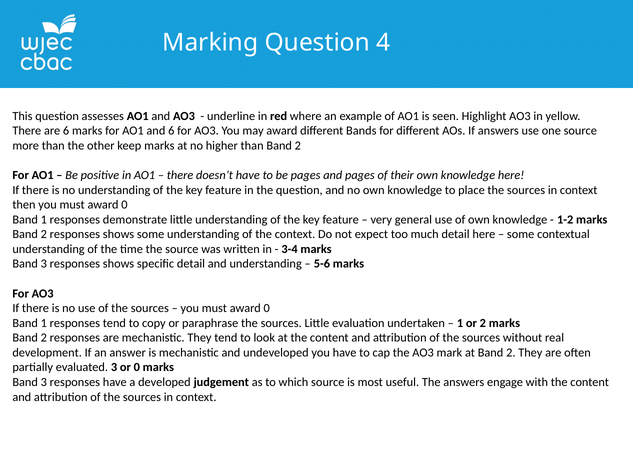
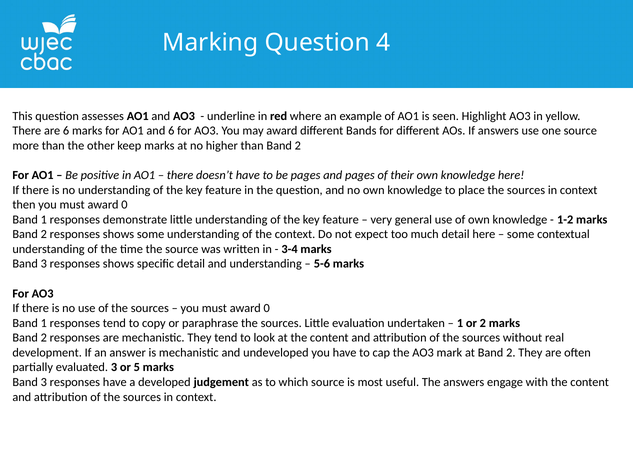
or 0: 0 -> 5
